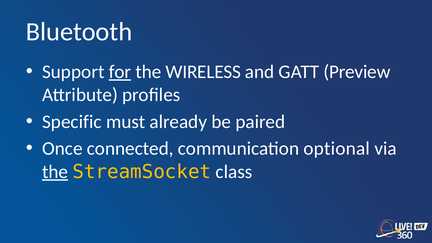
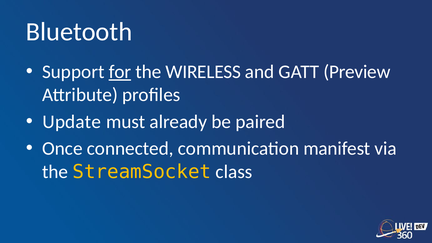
Specific: Specific -> Update
optional: optional -> manifest
the at (55, 172) underline: present -> none
